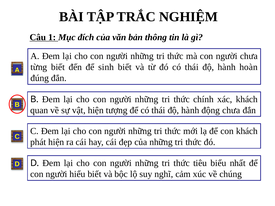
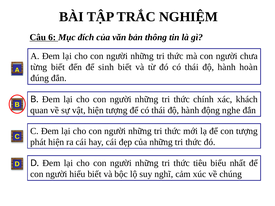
1: 1 -> 6
động chưa: chưa -> nghe
con khách: khách -> tượng
